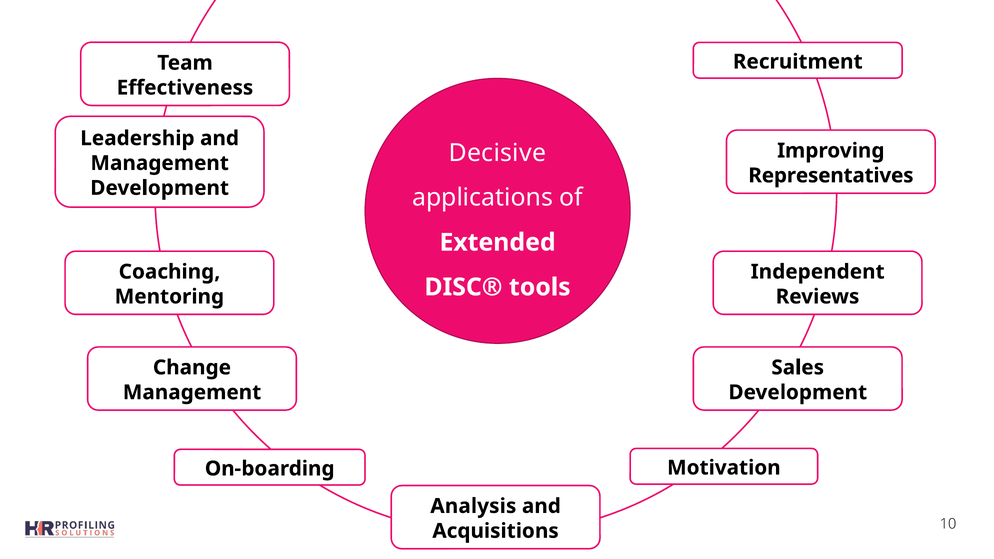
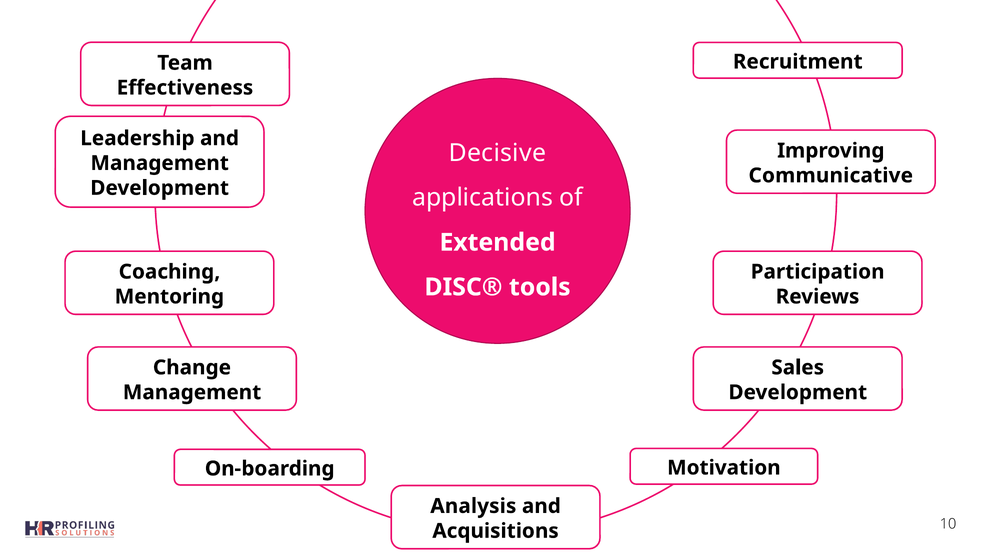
Representatives: Representatives -> Communicative
Independent: Independent -> Participation
